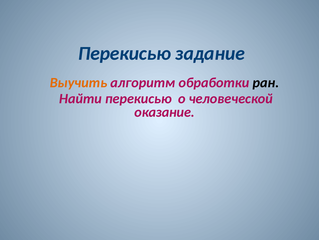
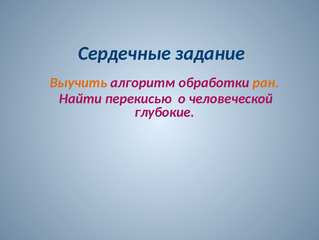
Перекисью at (125, 53): Перекисью -> Сердечные
ран colour: black -> orange
оказание: оказание -> глубокие
